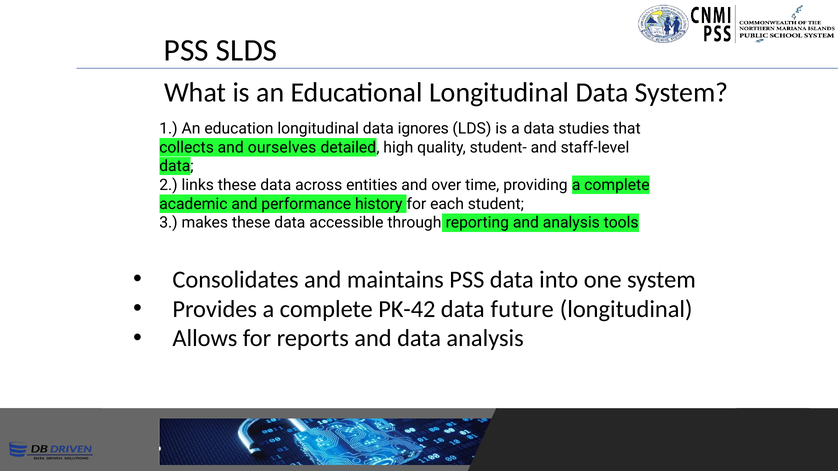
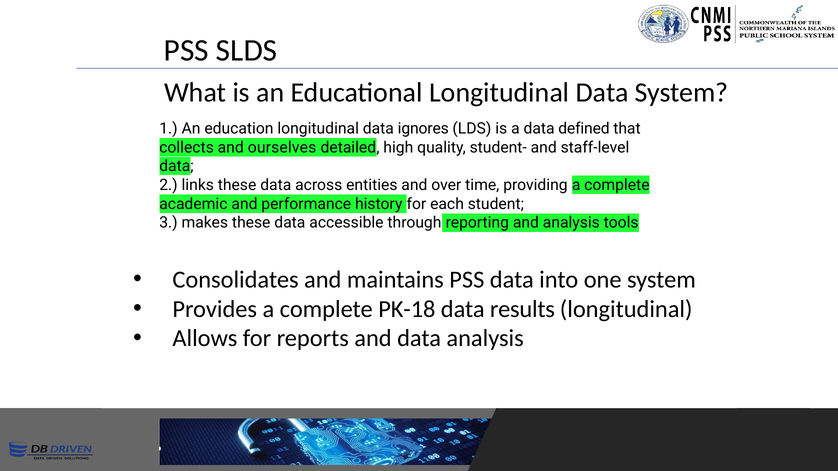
studies: studies -> defined
PK-42: PK-42 -> PK-18
future: future -> results
